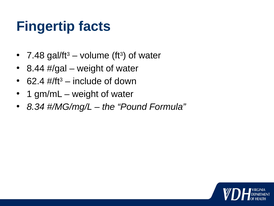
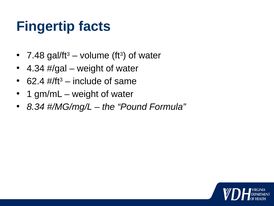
8.44: 8.44 -> 4.34
down: down -> same
